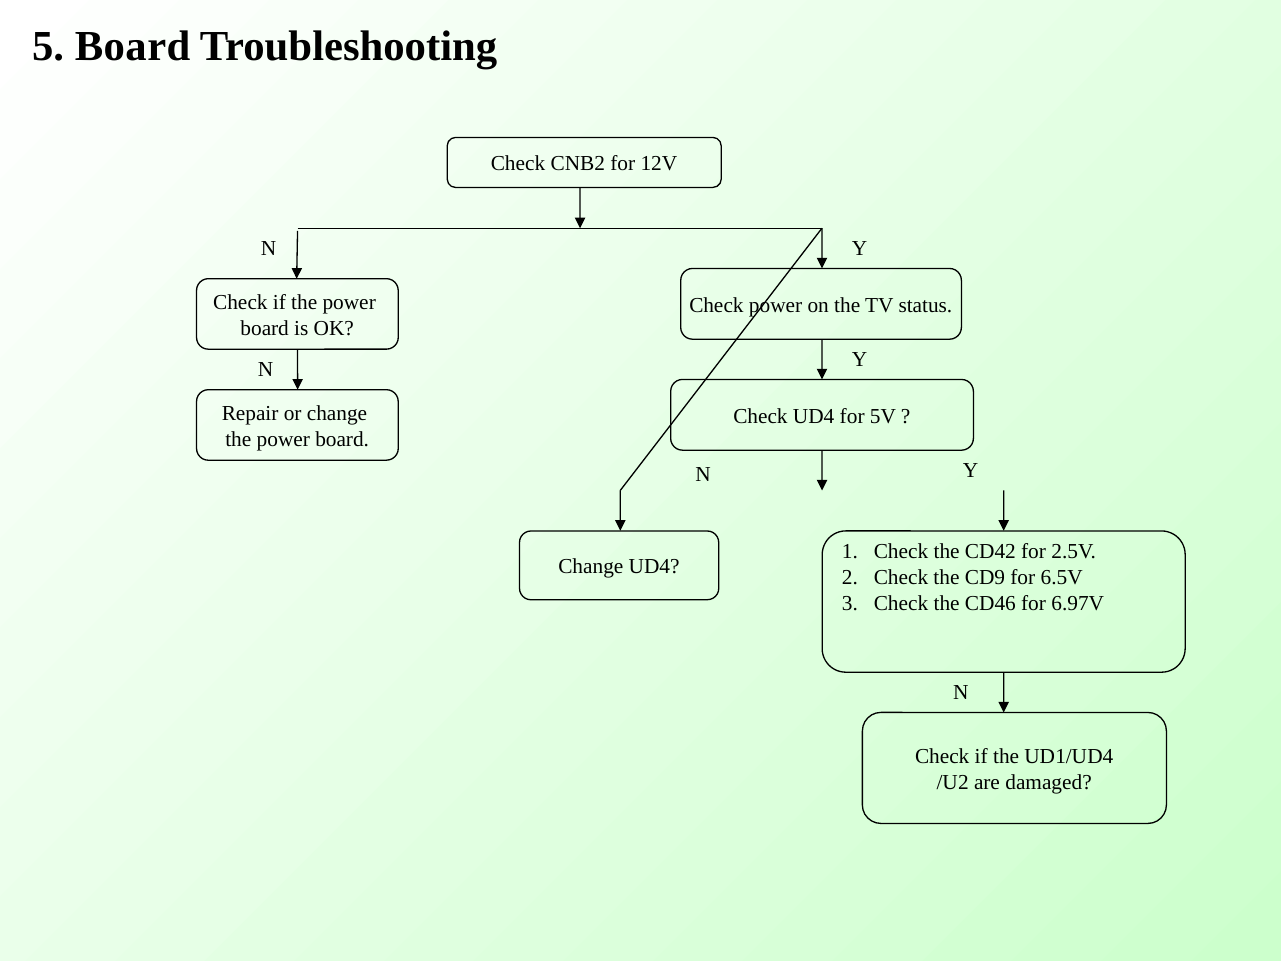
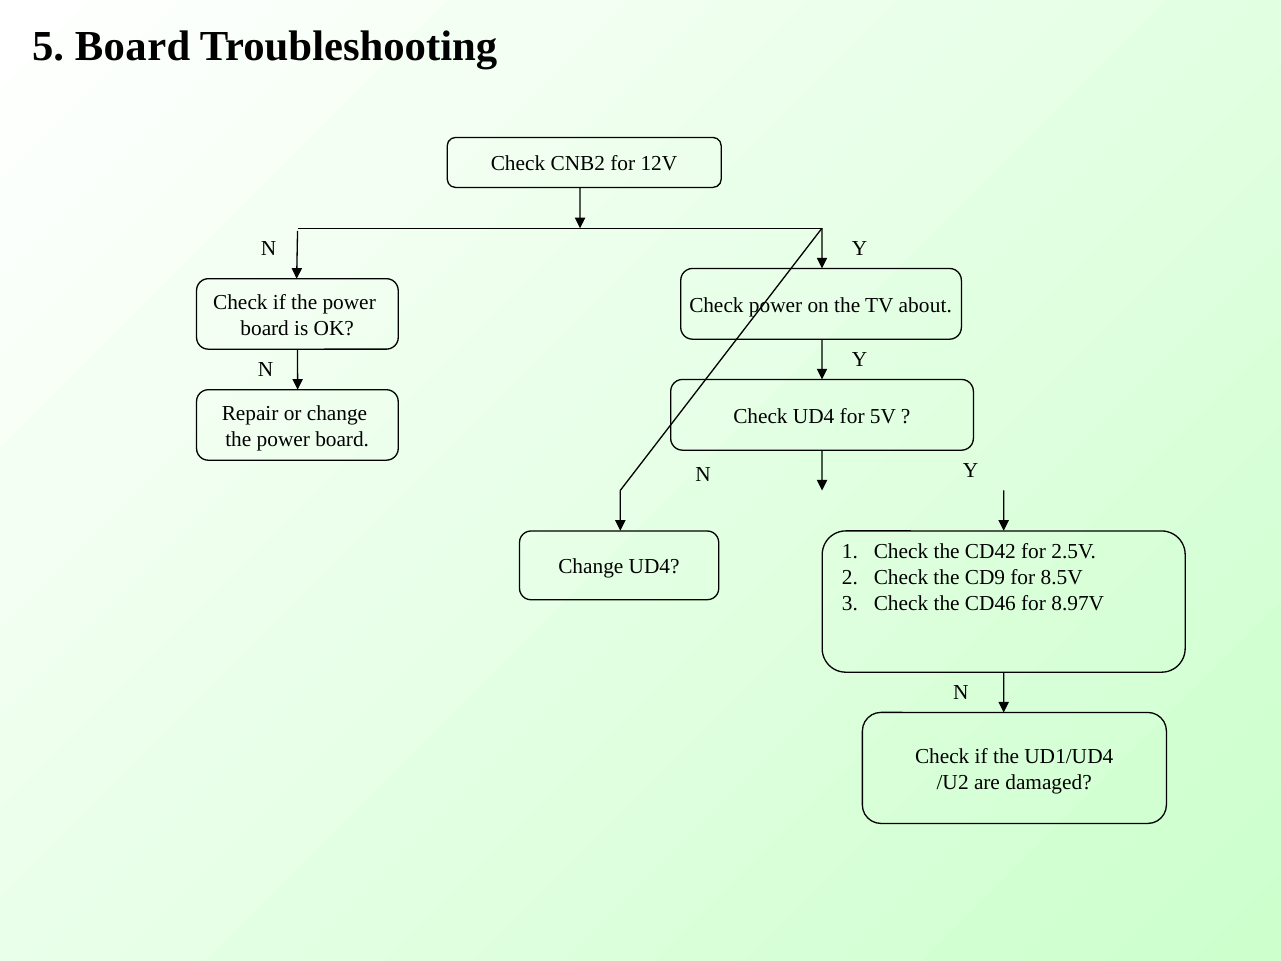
status: status -> about
6.5V: 6.5V -> 8.5V
6.97V: 6.97V -> 8.97V
